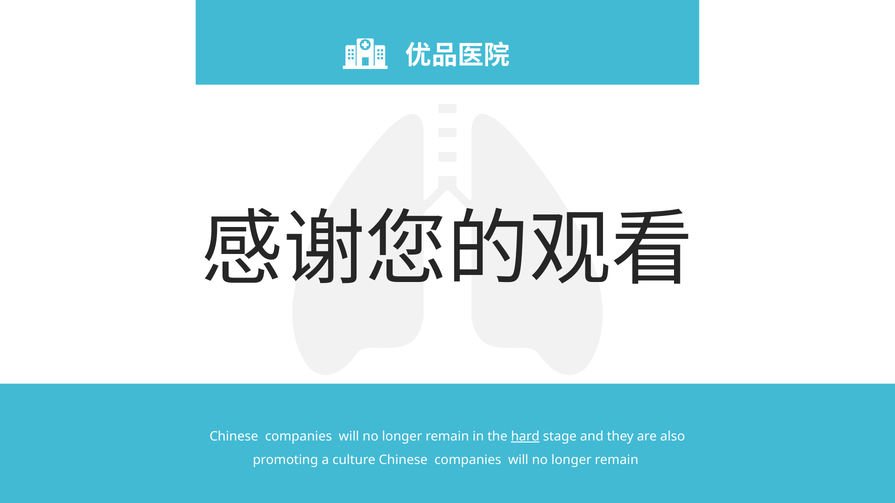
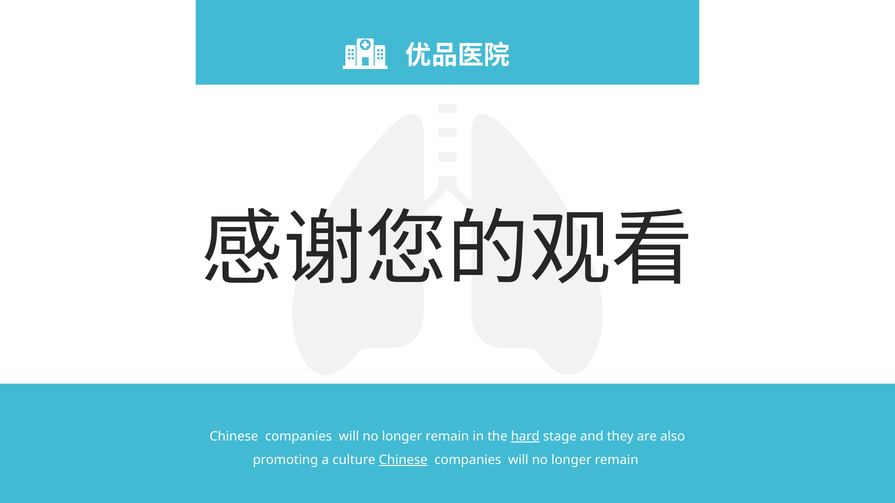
Chinese at (403, 460) underline: none -> present
